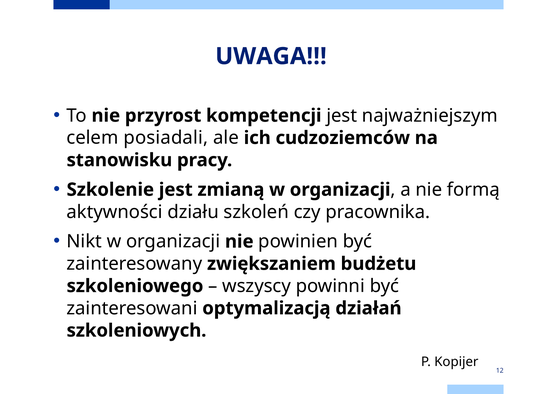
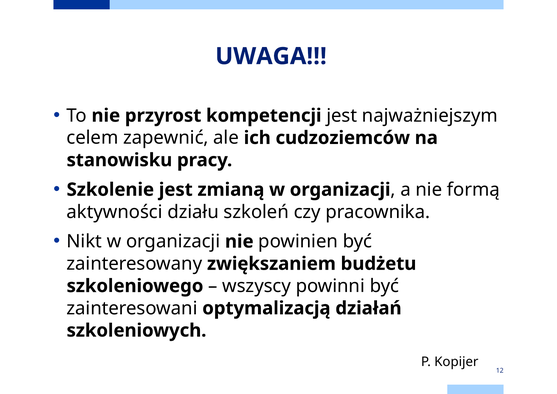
posiadali: posiadali -> zapewnić
